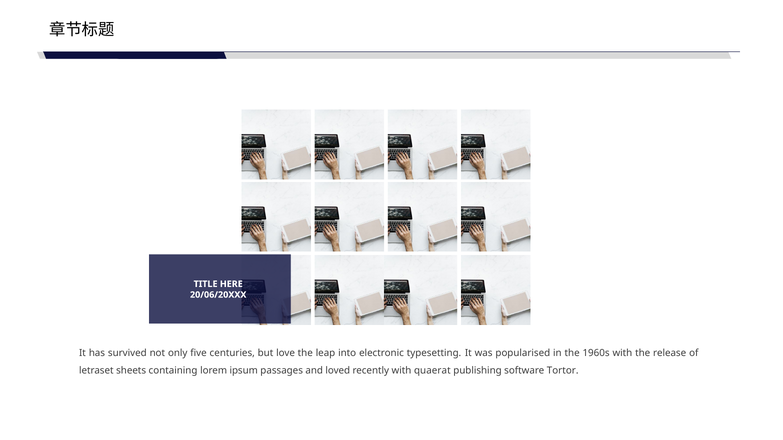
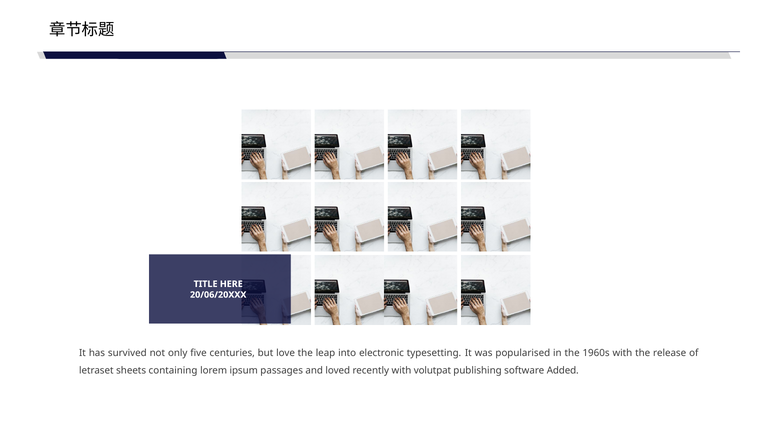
quaerat: quaerat -> volutpat
Tortor: Tortor -> Added
